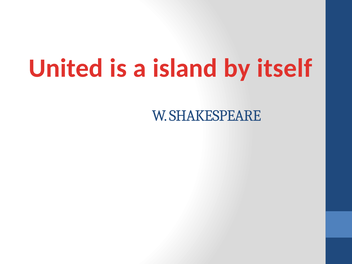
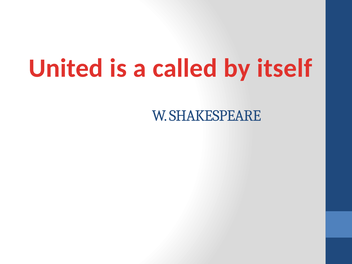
island: island -> called
